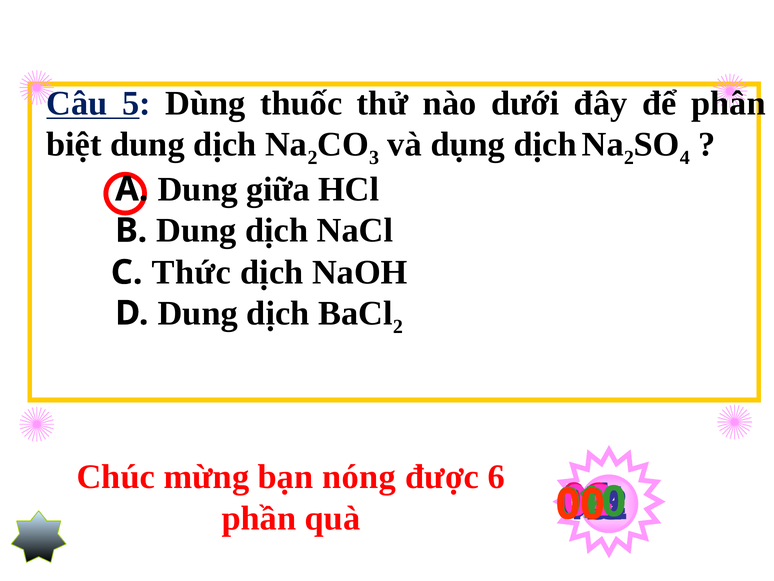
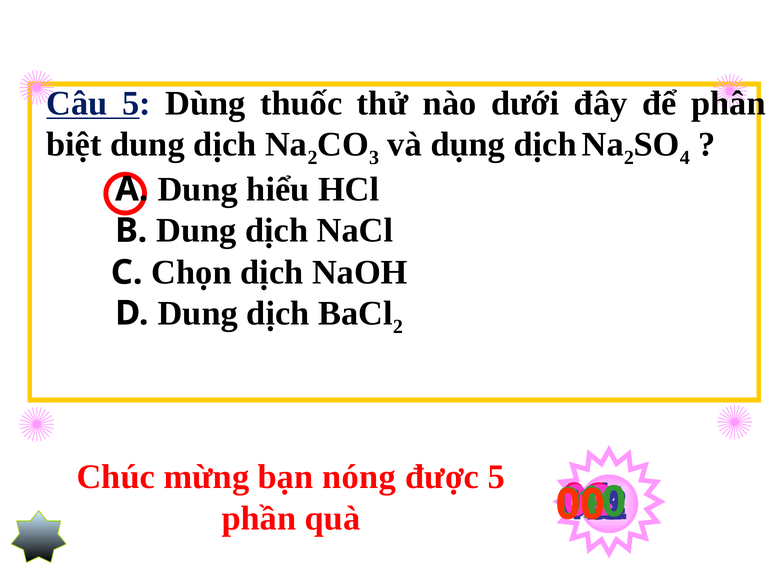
giữa: giữa -> hiểu
Thức: Thức -> Chọn
được 6: 6 -> 5
